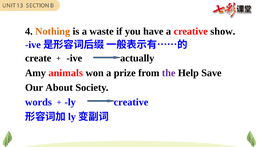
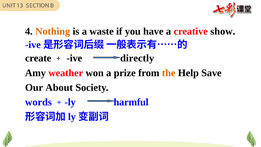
actually: actually -> directly
animals: animals -> weather
the colour: purple -> orange
creative at (131, 102): creative -> harmful
